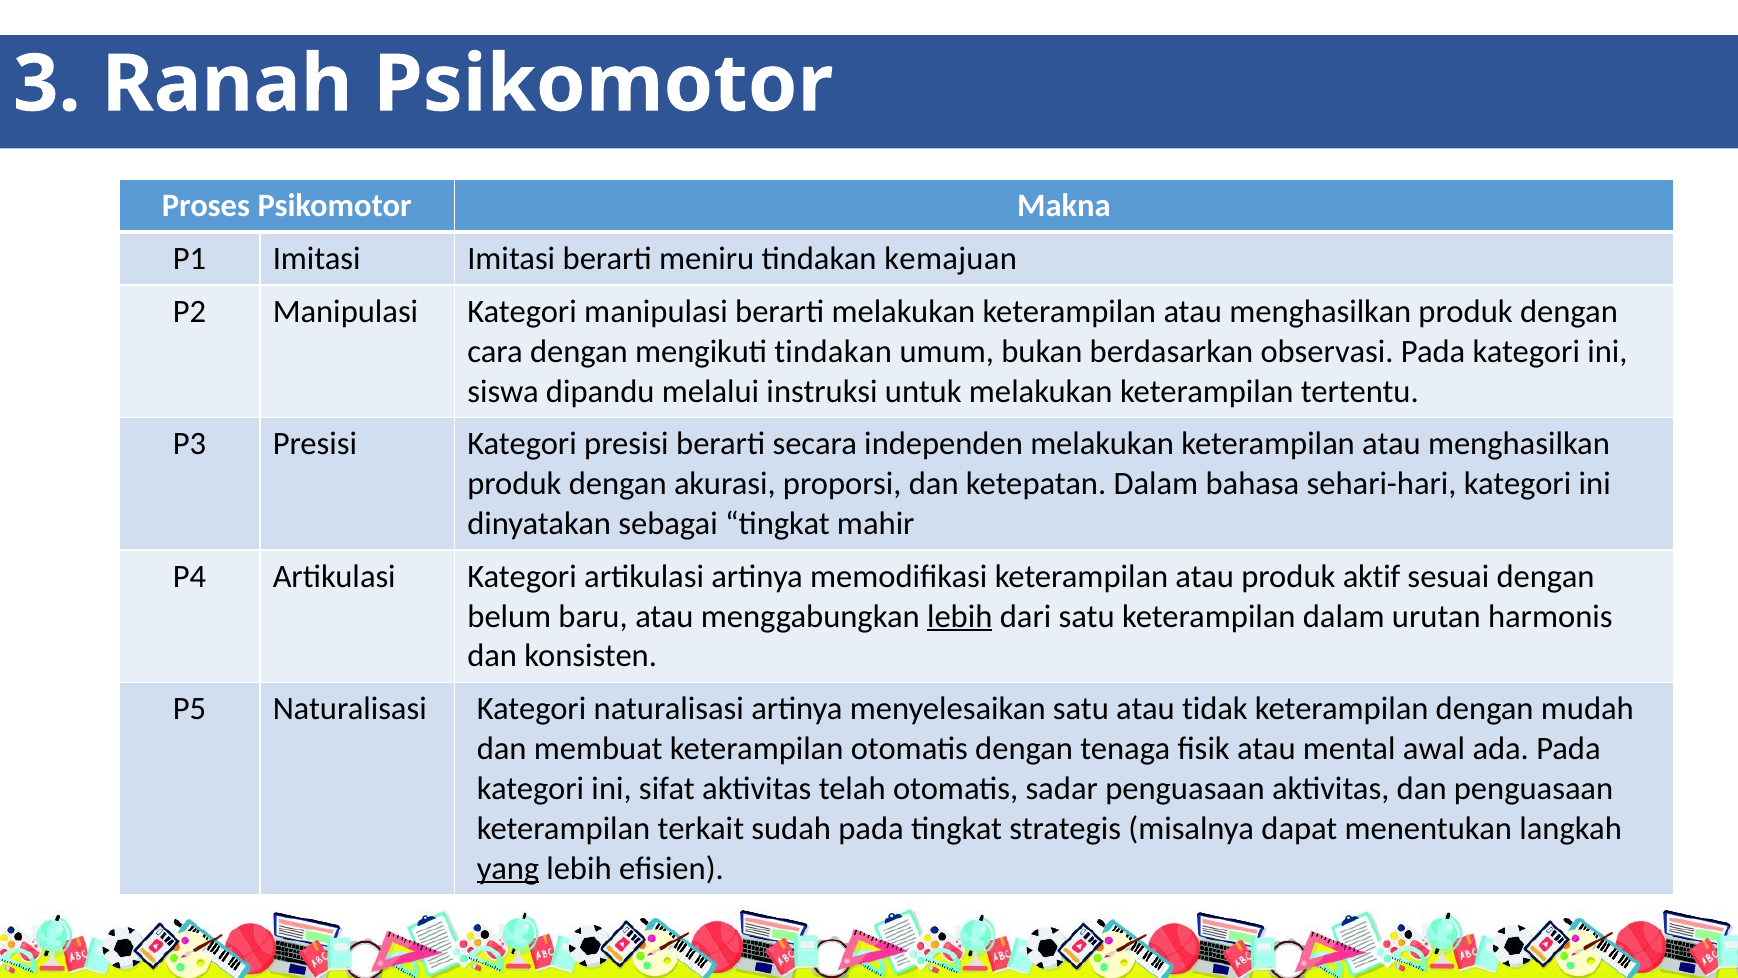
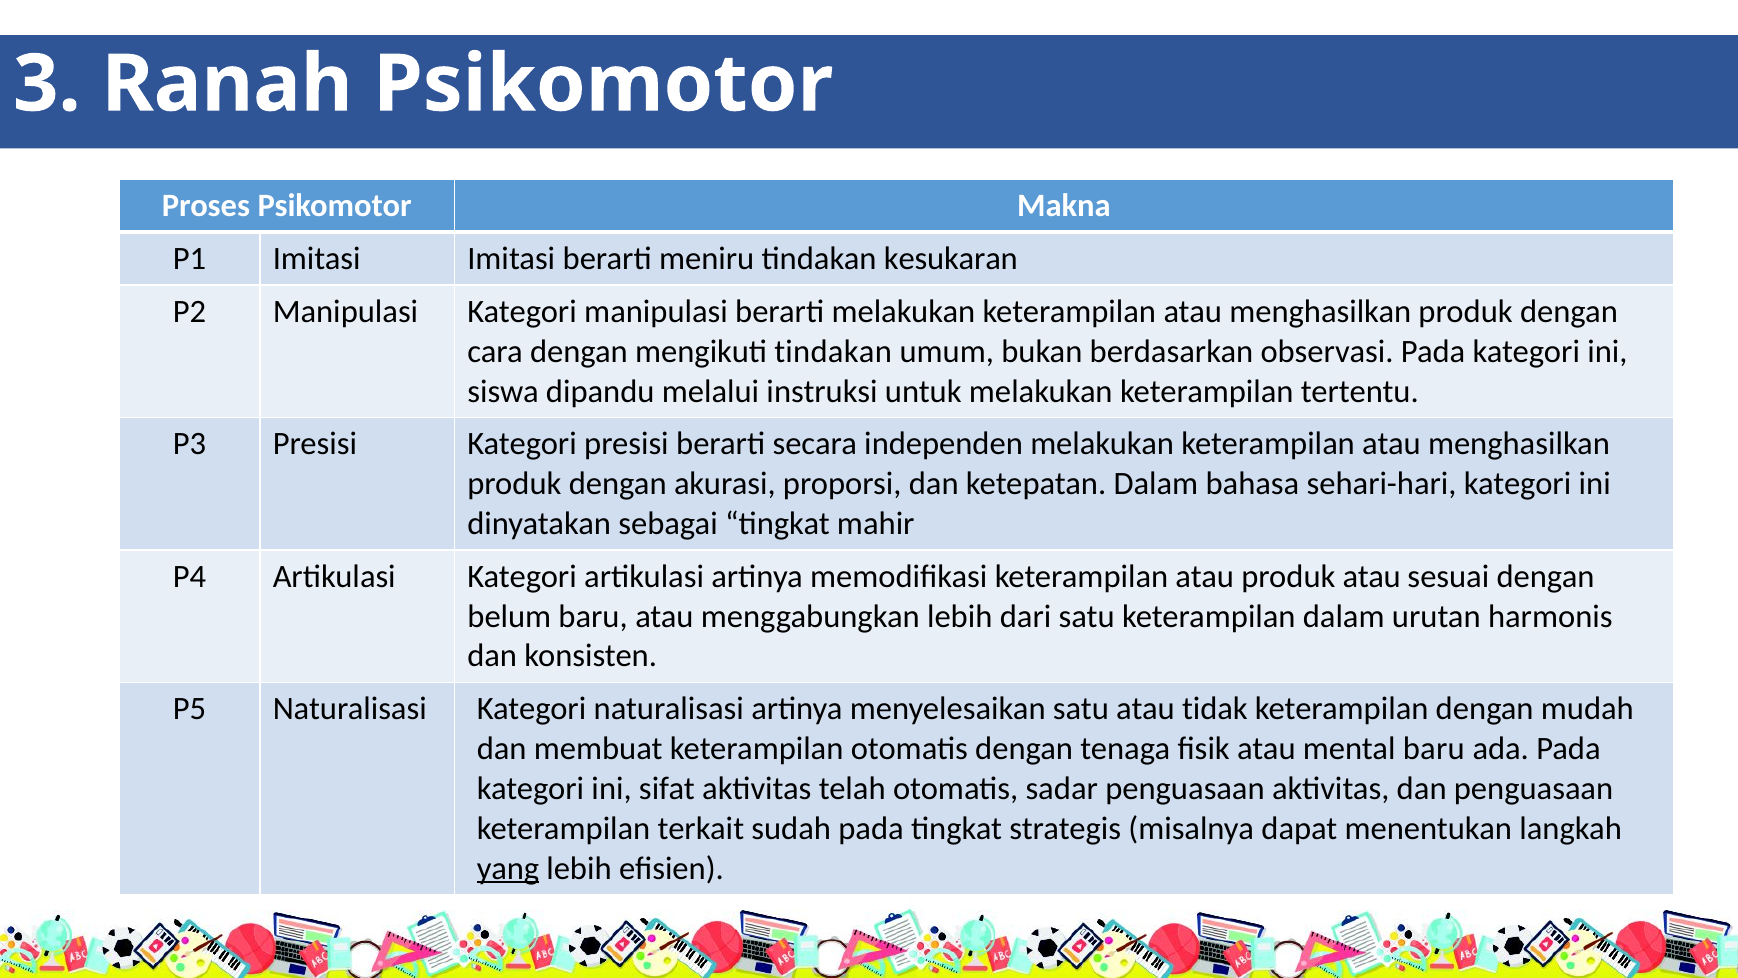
kemajuan: kemajuan -> kesukaran
produk aktif: aktif -> atau
lebih at (960, 616) underline: present -> none
mental awal: awal -> baru
